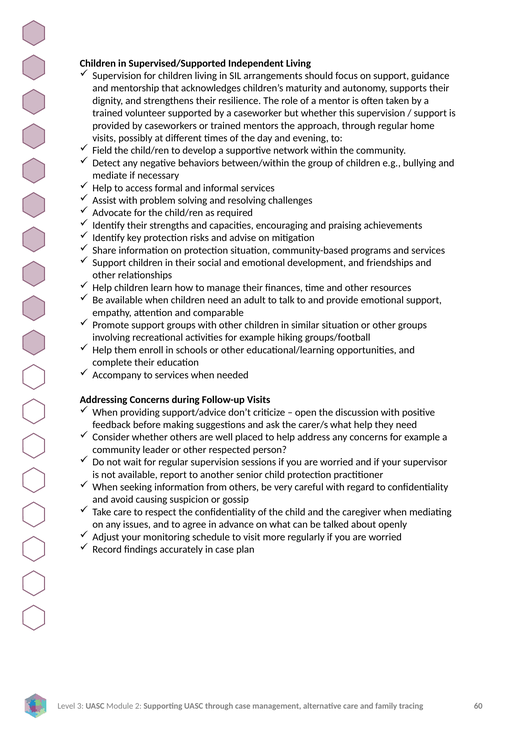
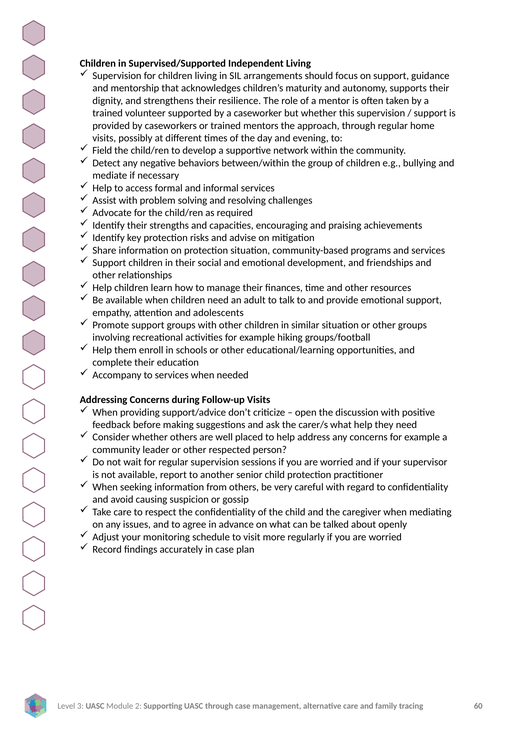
comparable: comparable -> adolescents
